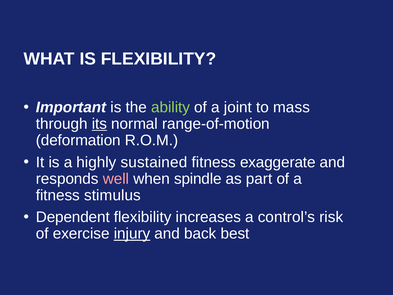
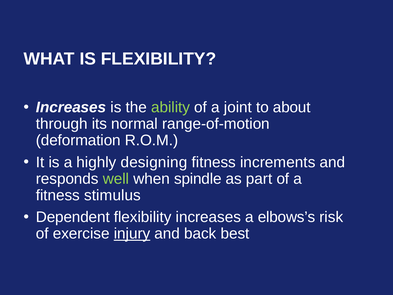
Important at (71, 107): Important -> Increases
mass: mass -> about
its underline: present -> none
sustained: sustained -> designing
exaggerate: exaggerate -> increments
well colour: pink -> light green
control’s: control’s -> elbows’s
